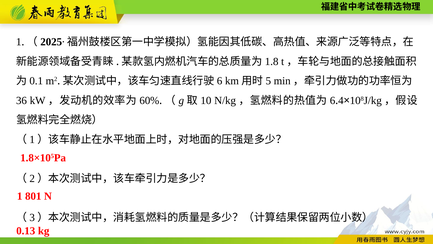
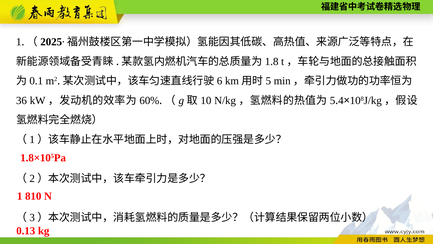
6: 6 -> 5
801: 801 -> 810
